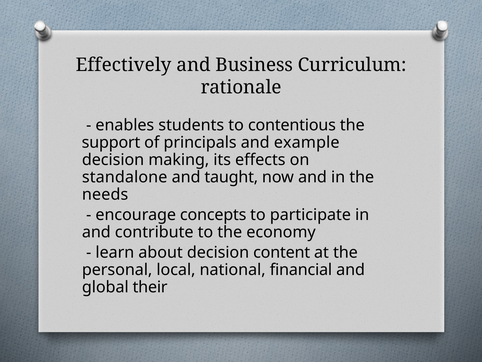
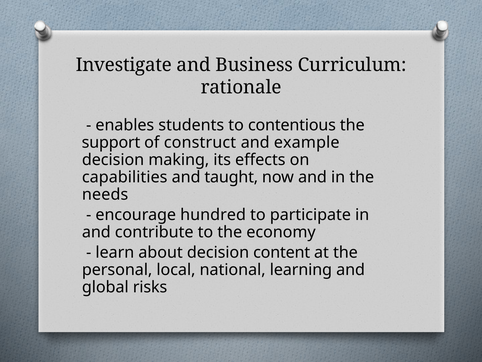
Effectively: Effectively -> Investigate
principals: principals -> construct
standalone: standalone -> capabilities
concepts: concepts -> hundred
financial: financial -> learning
their: their -> risks
